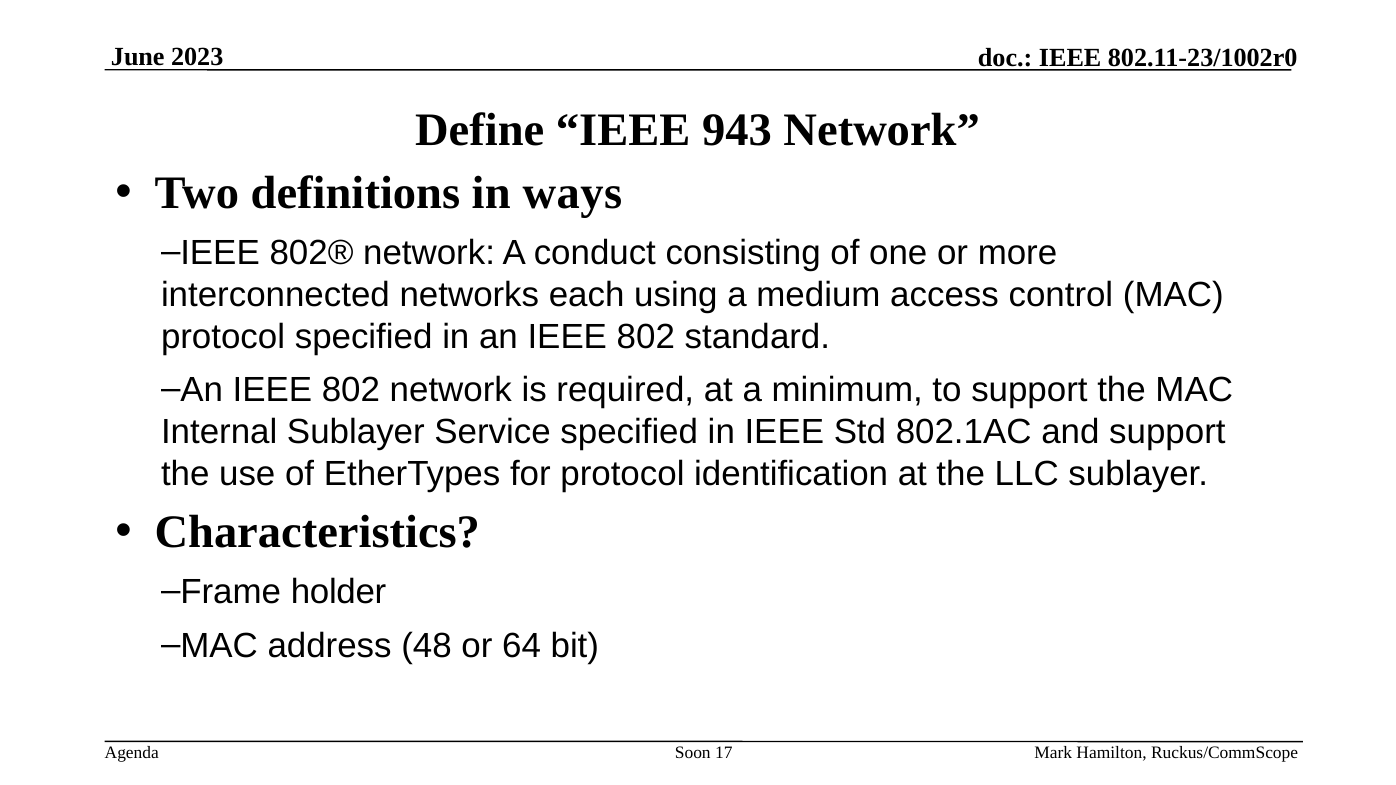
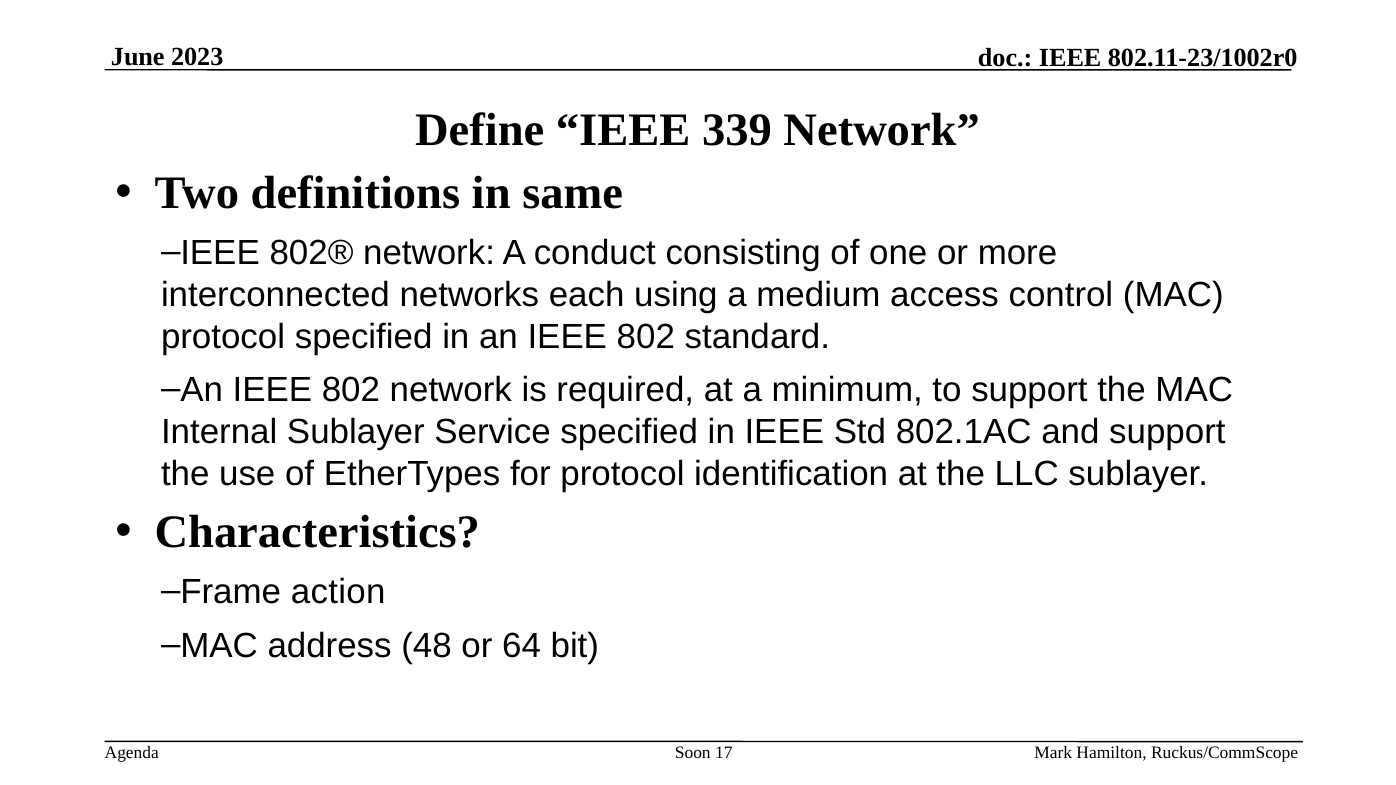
943: 943 -> 339
ways: ways -> same
holder: holder -> action
